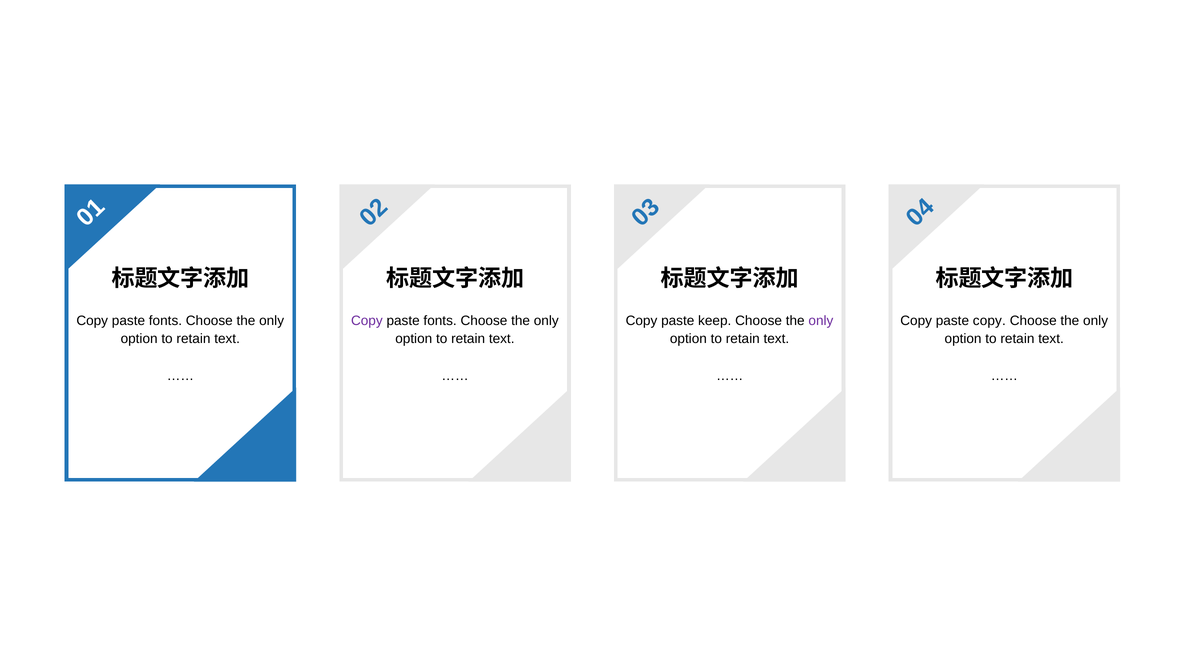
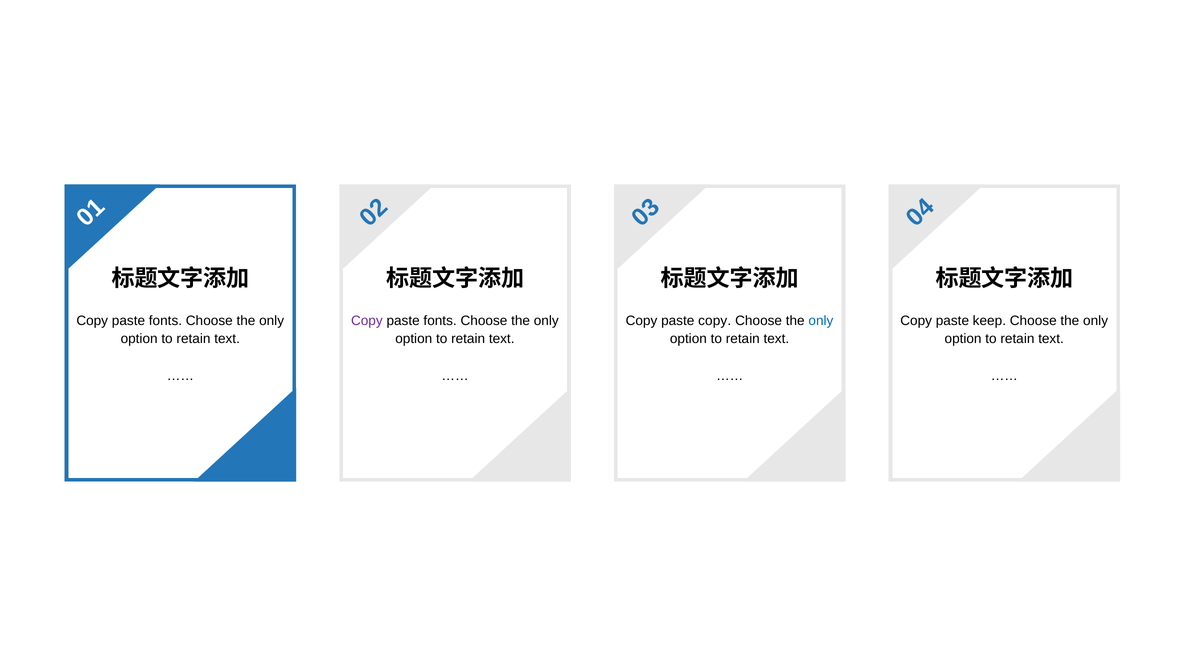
paste keep: keep -> copy
only at (821, 321) colour: purple -> blue
paste copy: copy -> keep
